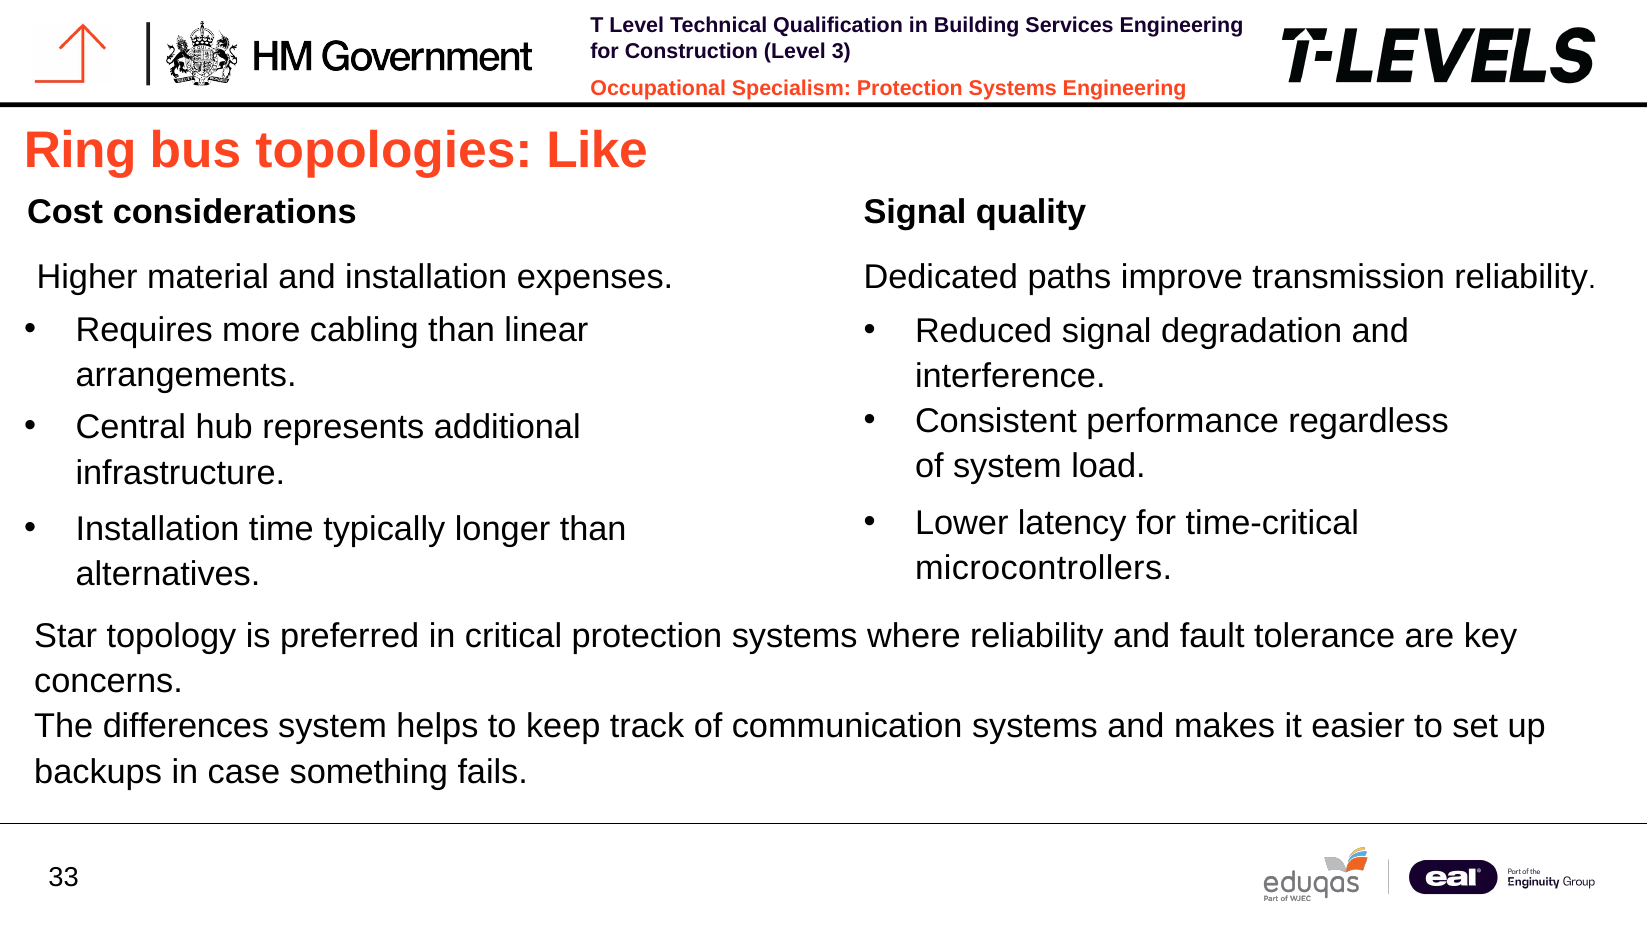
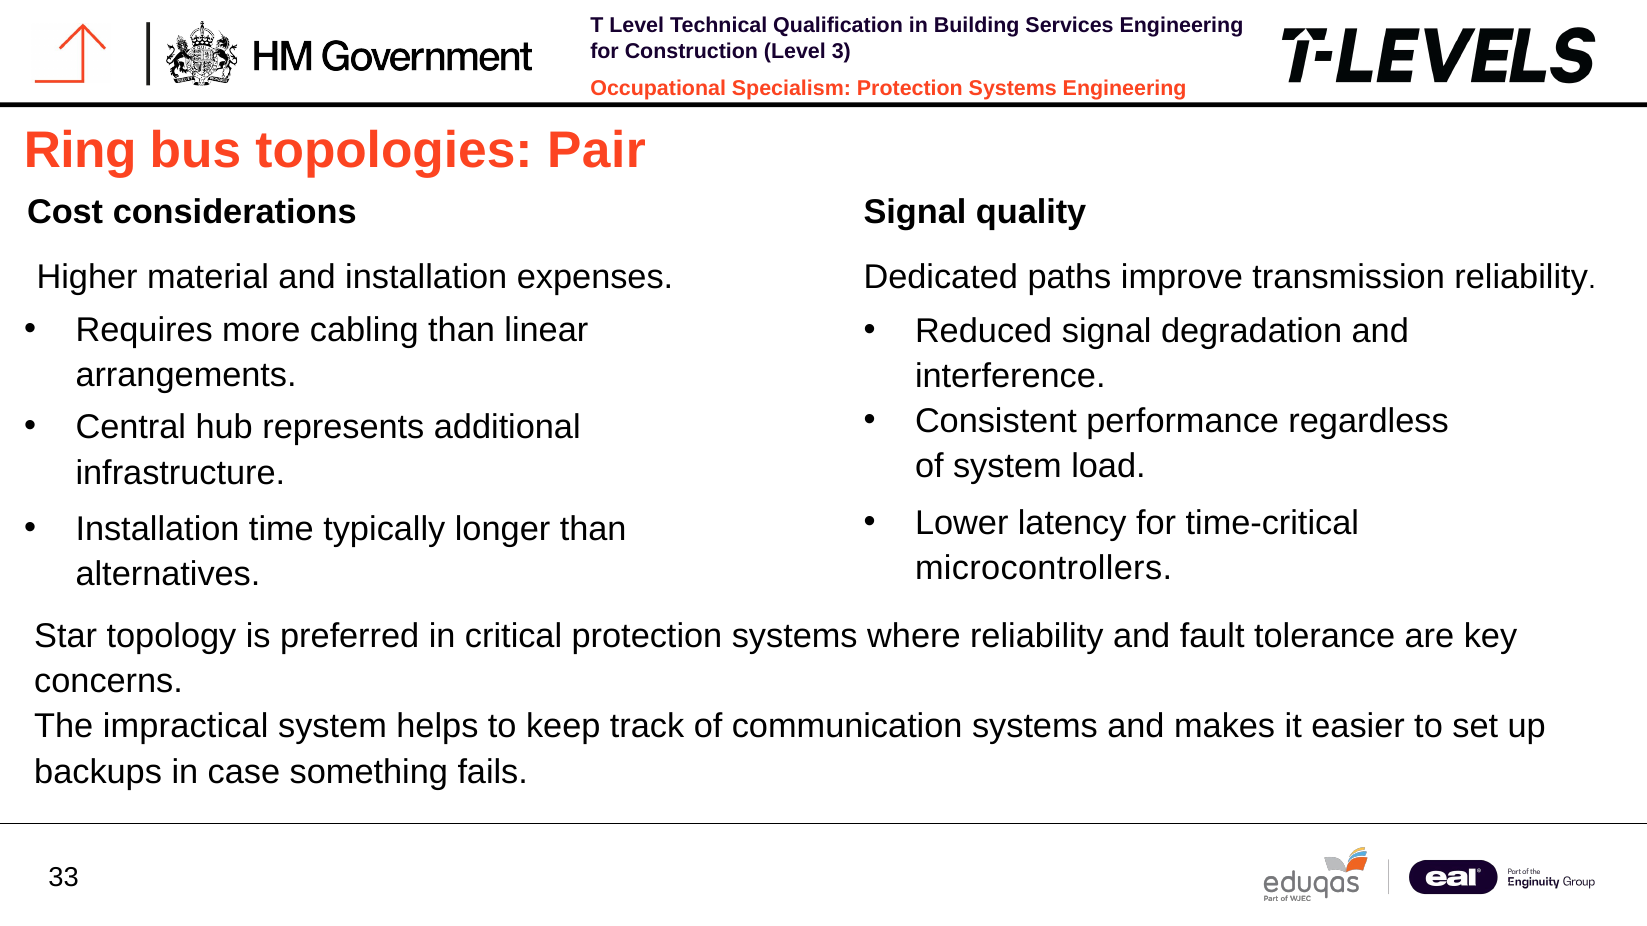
Like: Like -> Pair
differences: differences -> impractical
